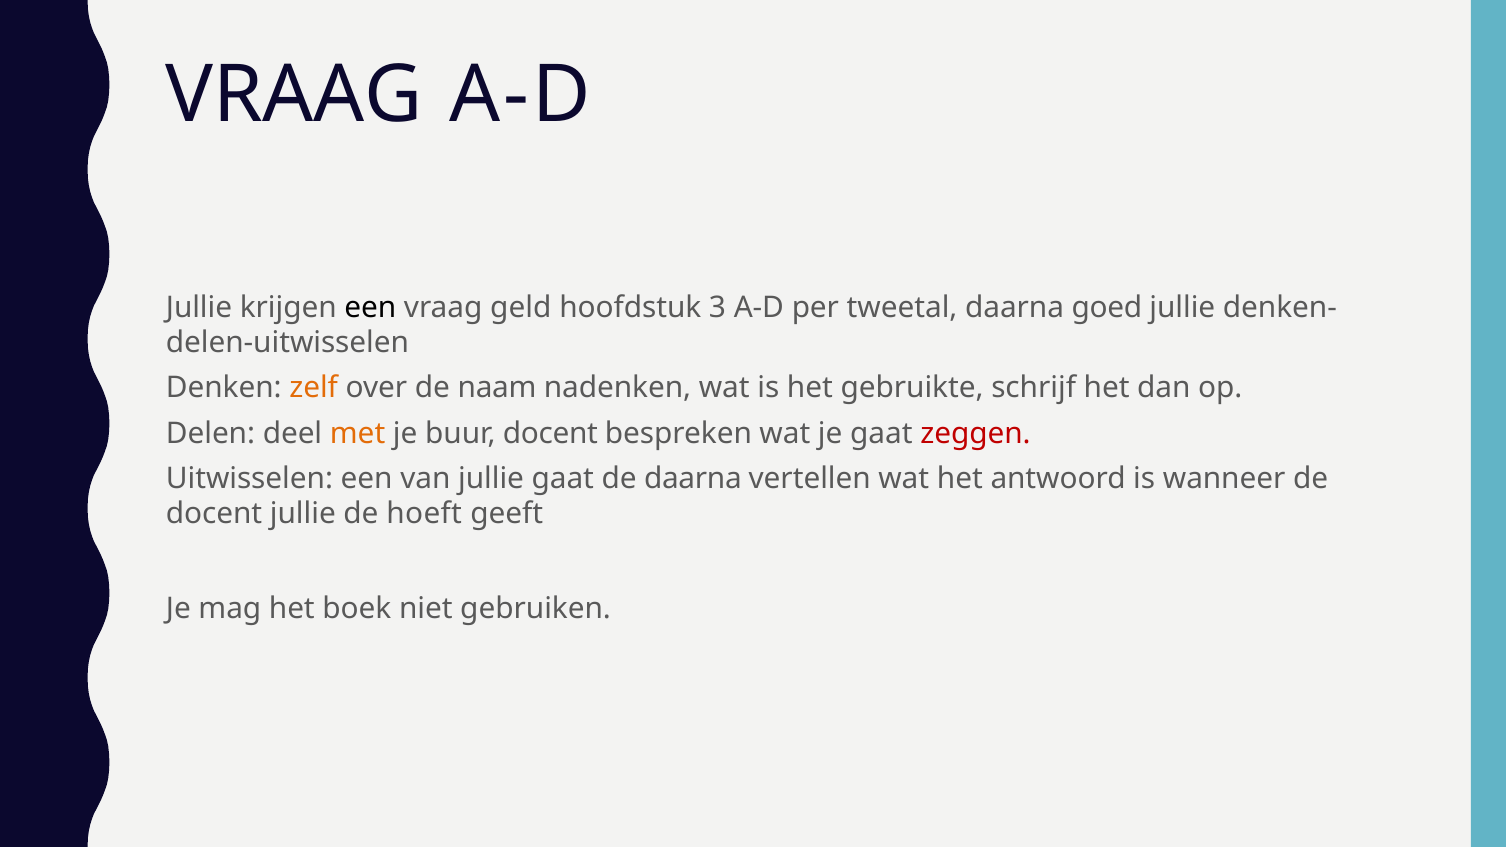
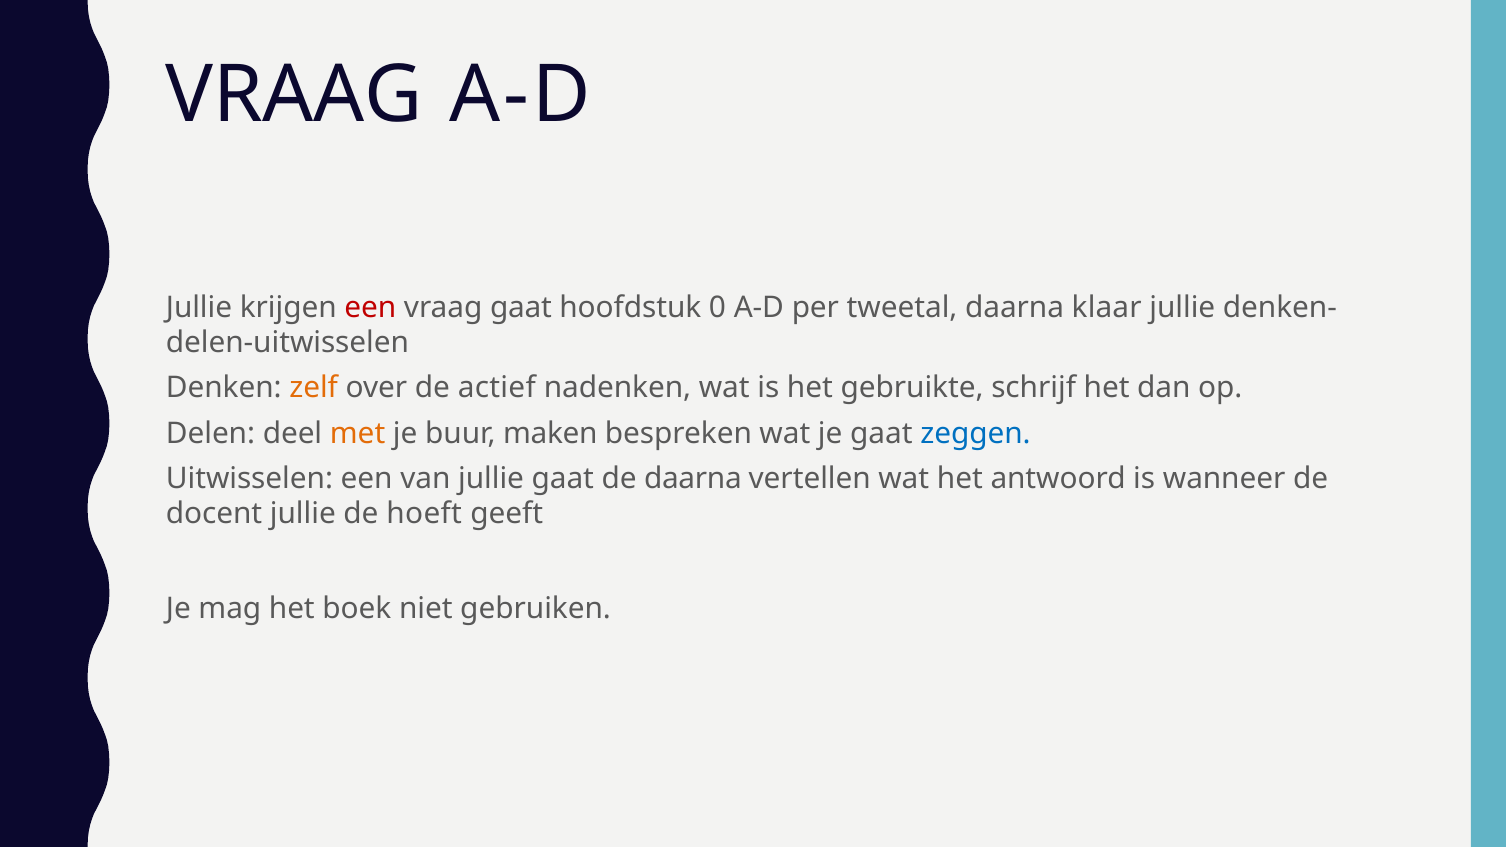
een at (370, 308) colour: black -> red
vraag geld: geld -> gaat
3: 3 -> 0
goed: goed -> klaar
naam: naam -> actief
buur docent: docent -> maken
zeggen colour: red -> blue
